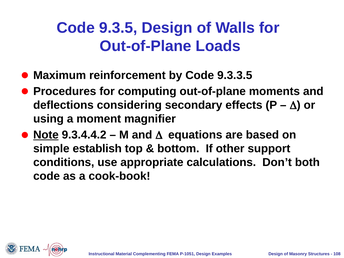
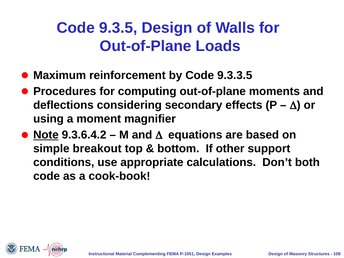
9.3.4.4.2: 9.3.4.4.2 -> 9.3.6.4.2
establish: establish -> breakout
